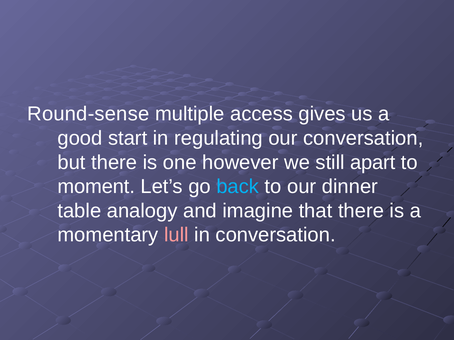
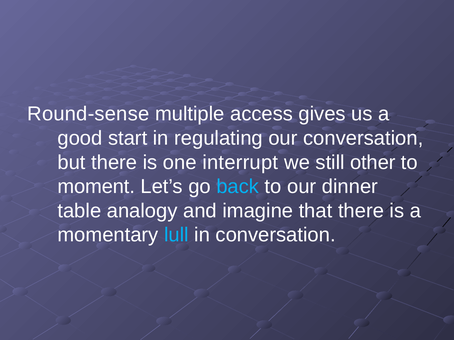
however: however -> interrupt
apart: apart -> other
lull colour: pink -> light blue
